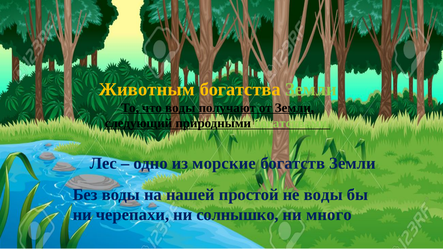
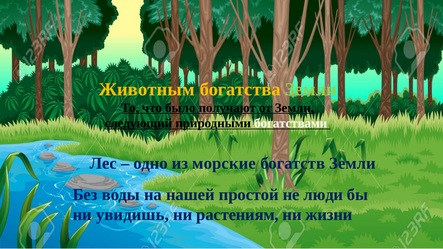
что воды: воды -> было
богатствами colour: light green -> white
не воды: воды -> люди
черепахи: черепахи -> увидишь
солнышко: солнышко -> растениям
много: много -> жизни
